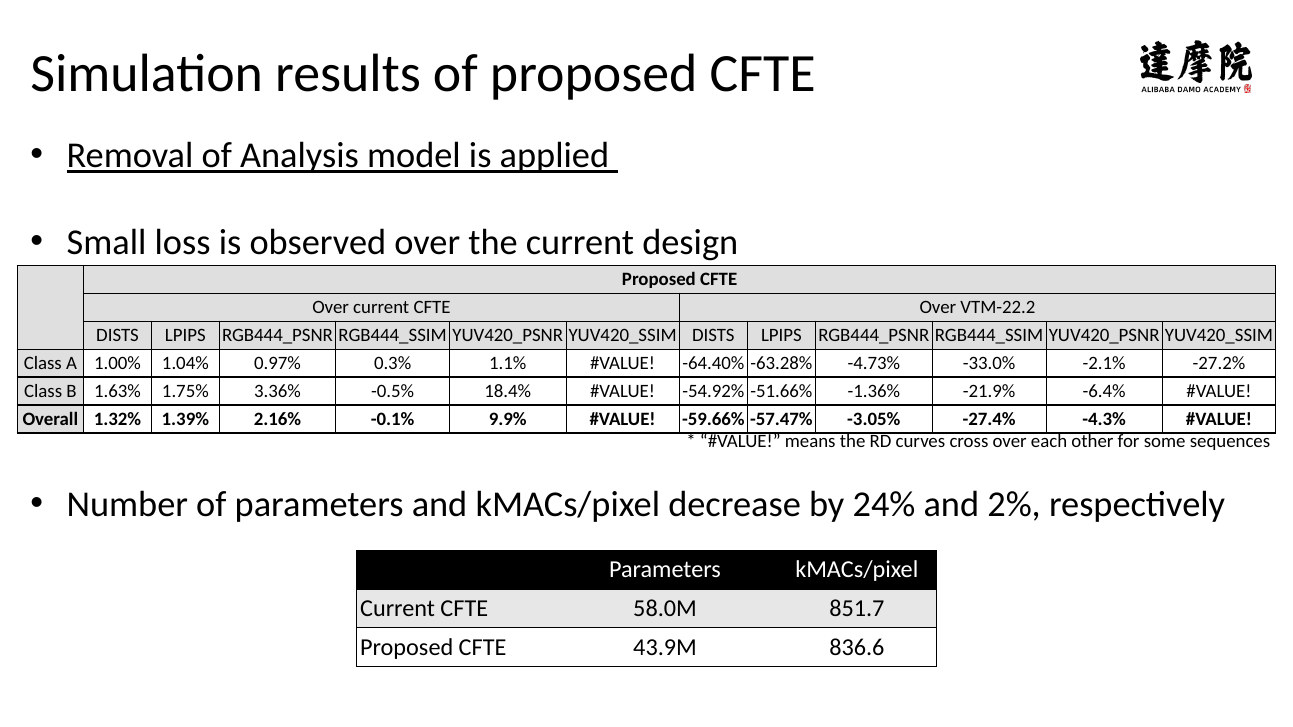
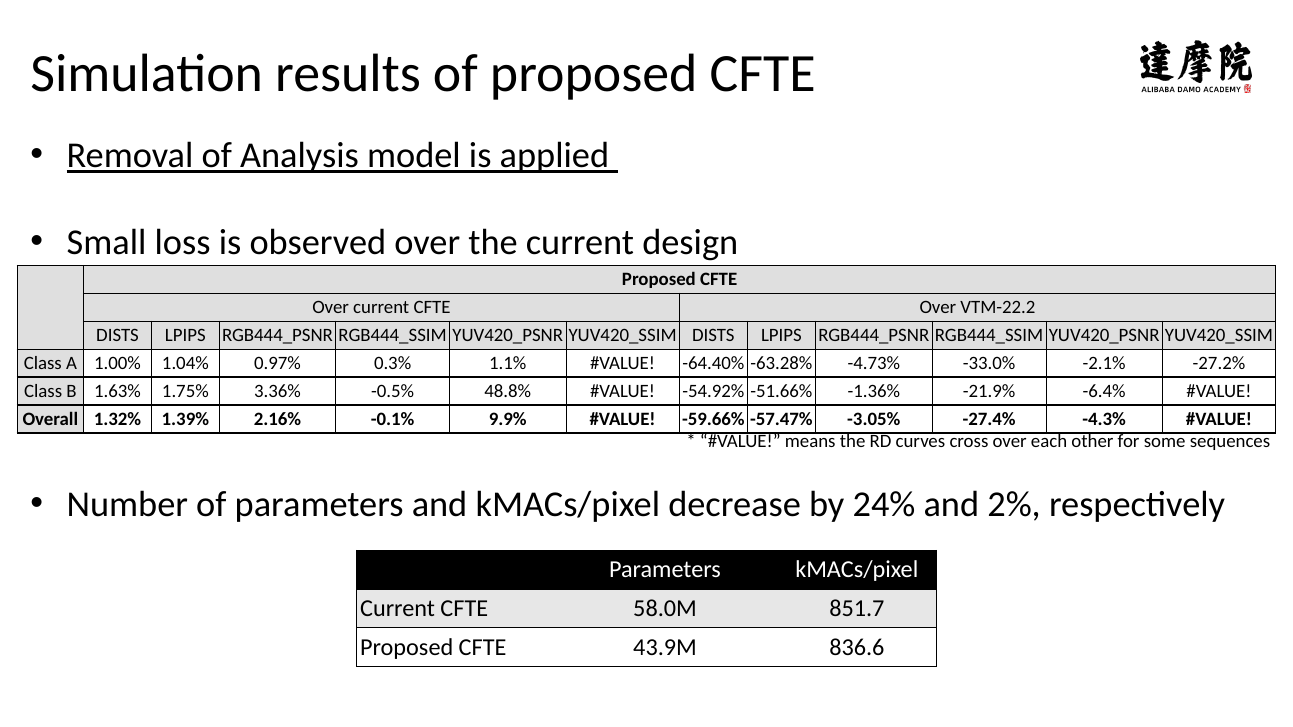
18.4%: 18.4% -> 48.8%
